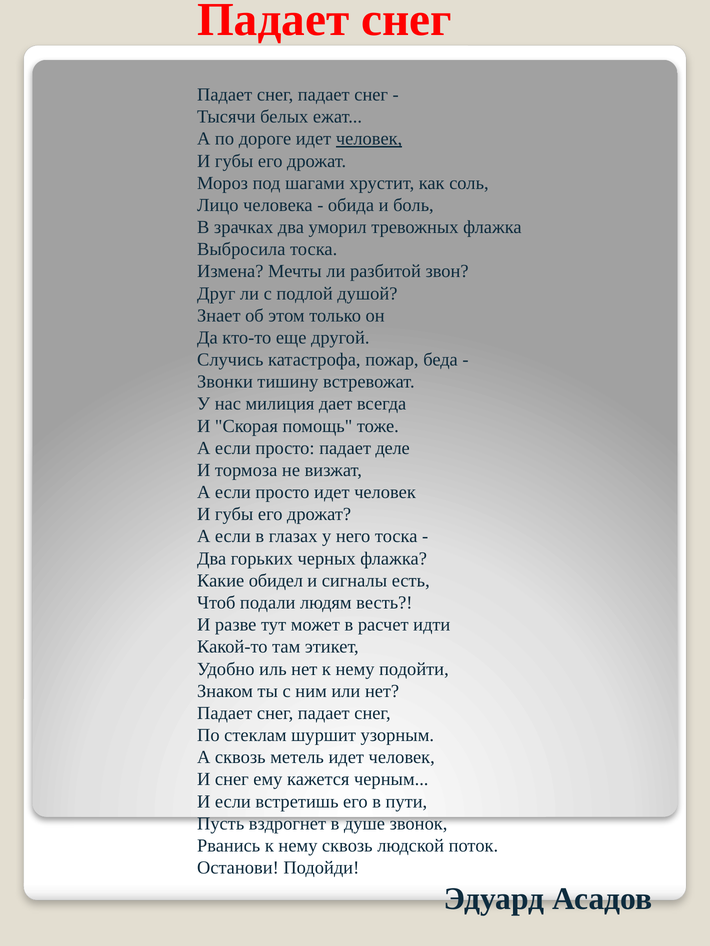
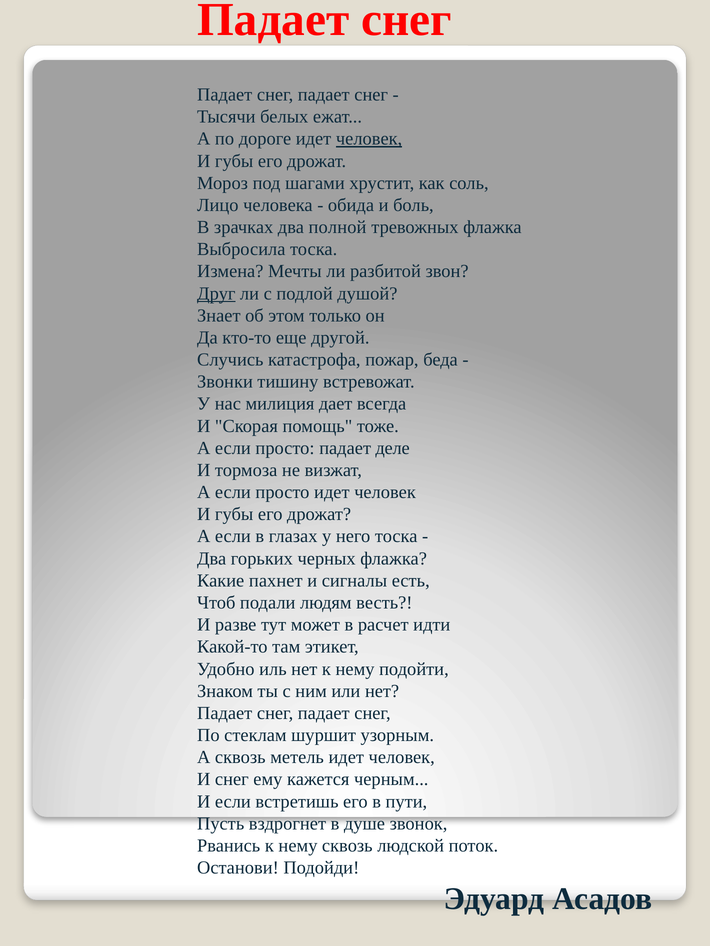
уморил: уморил -> полной
Друг underline: none -> present
обидел: обидел -> пахнет
